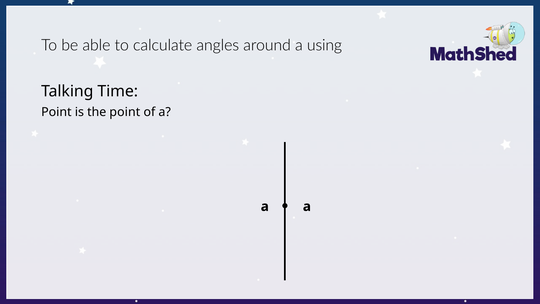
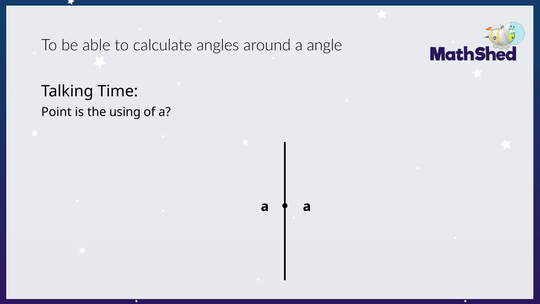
using: using -> angle
the point: point -> using
